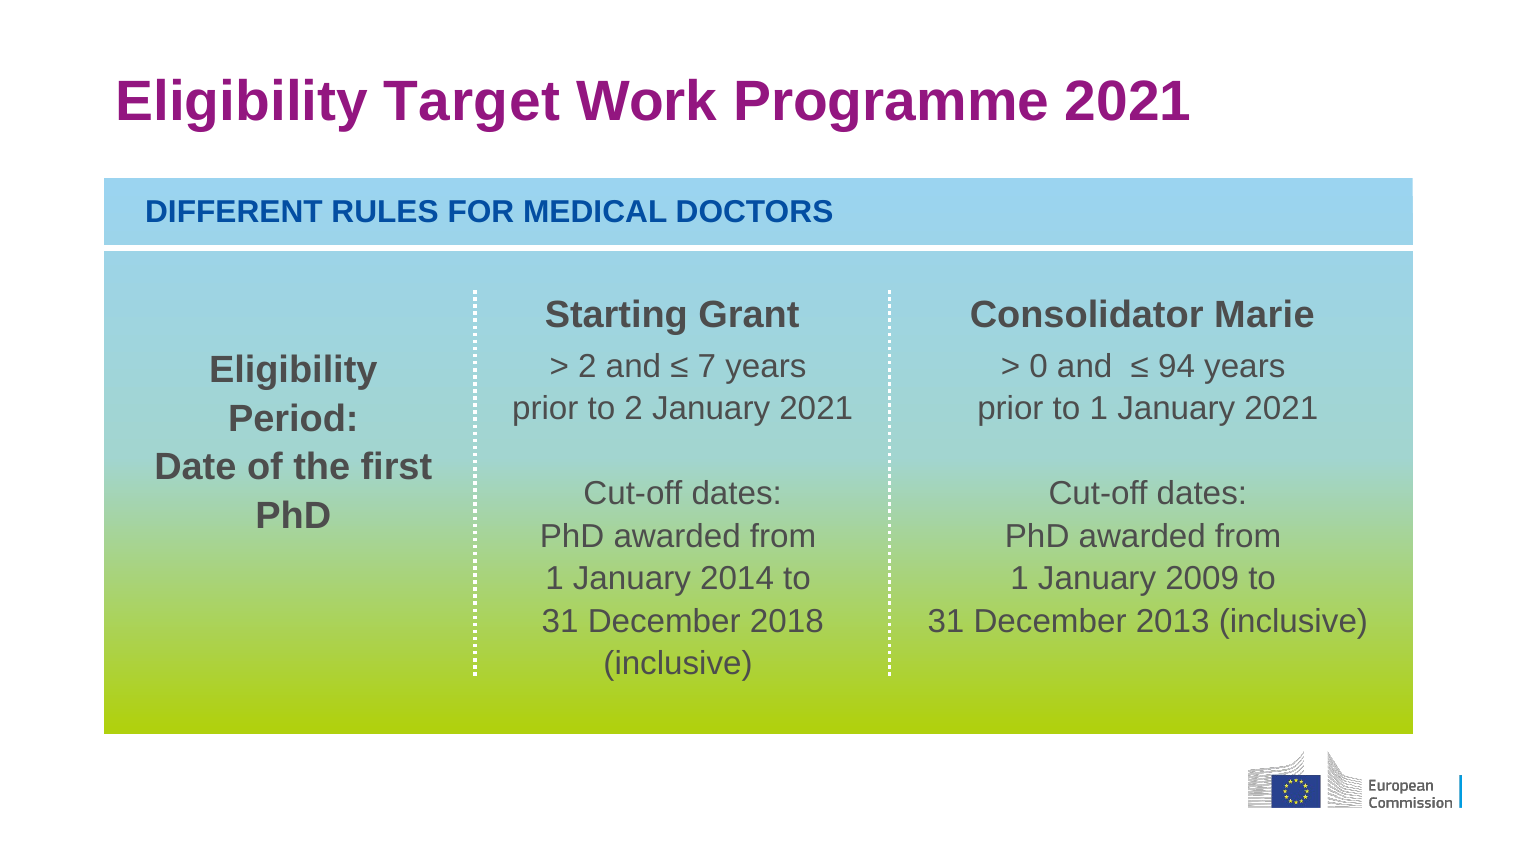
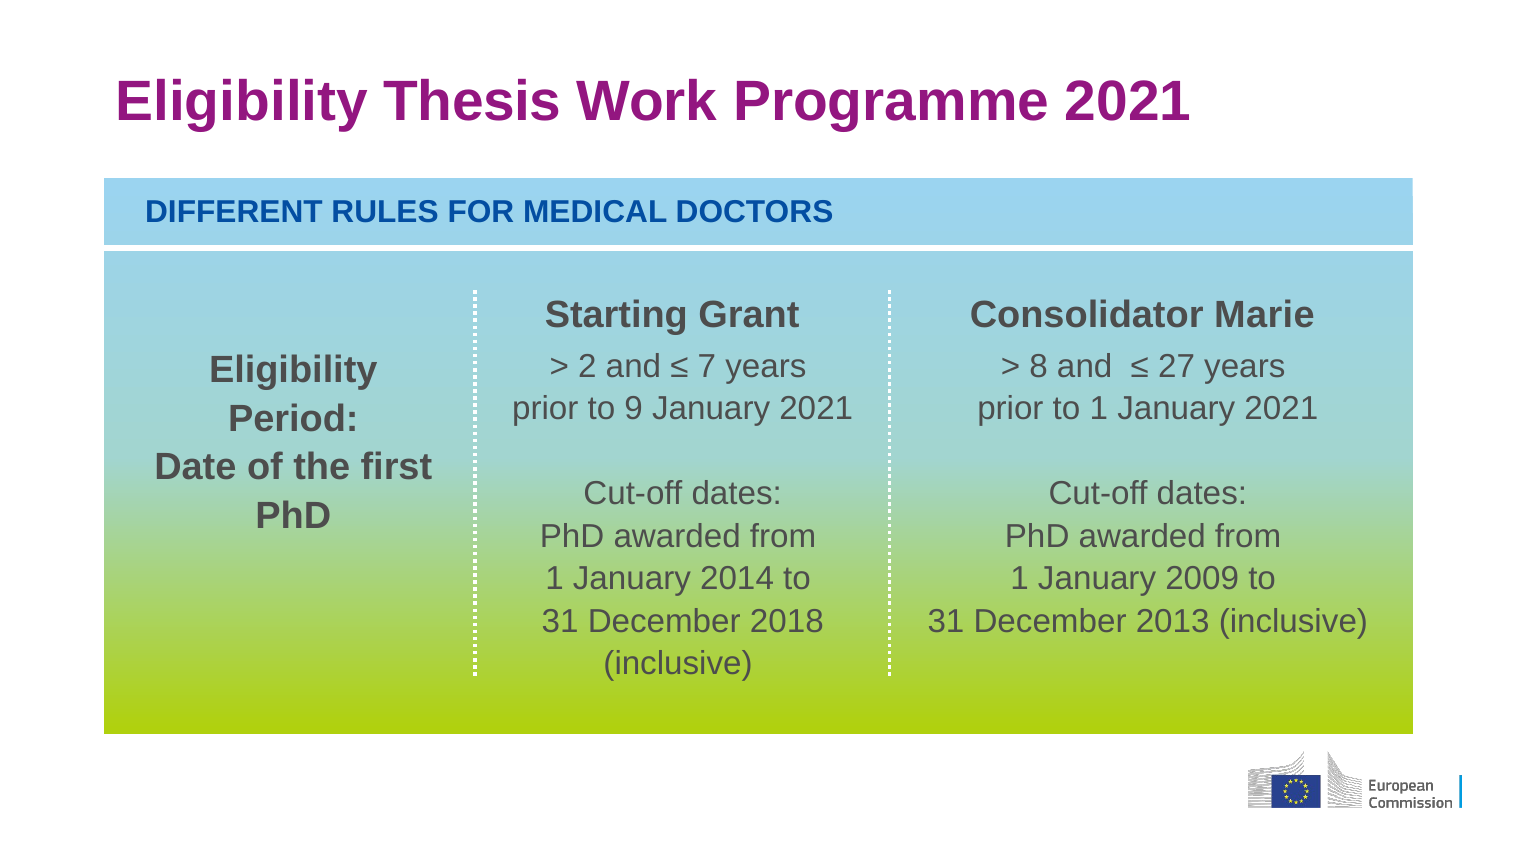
Target: Target -> Thesis
0: 0 -> 8
94: 94 -> 27
to 2: 2 -> 9
